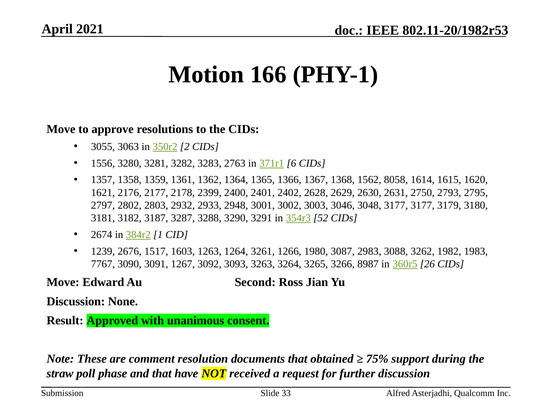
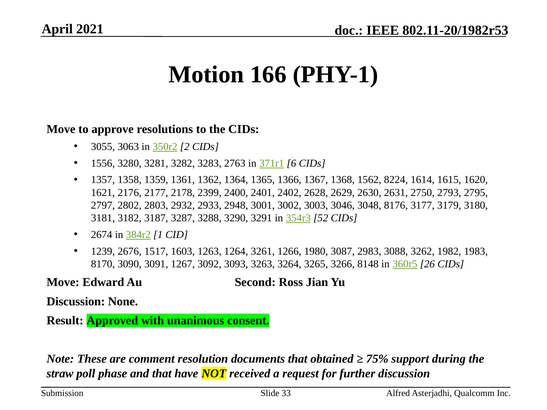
8058: 8058 -> 8224
3048 3177: 3177 -> 8176
7767: 7767 -> 8170
8987: 8987 -> 8148
